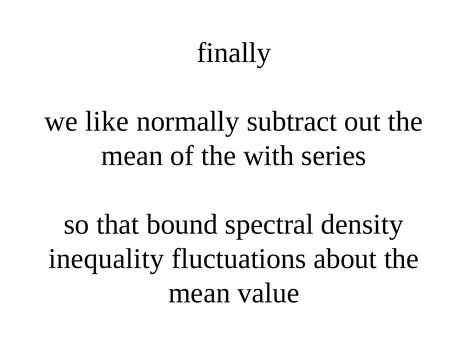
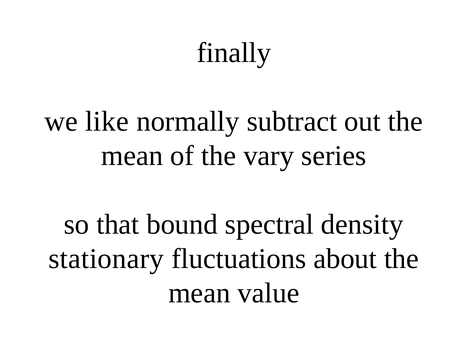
with: with -> vary
inequality: inequality -> stationary
